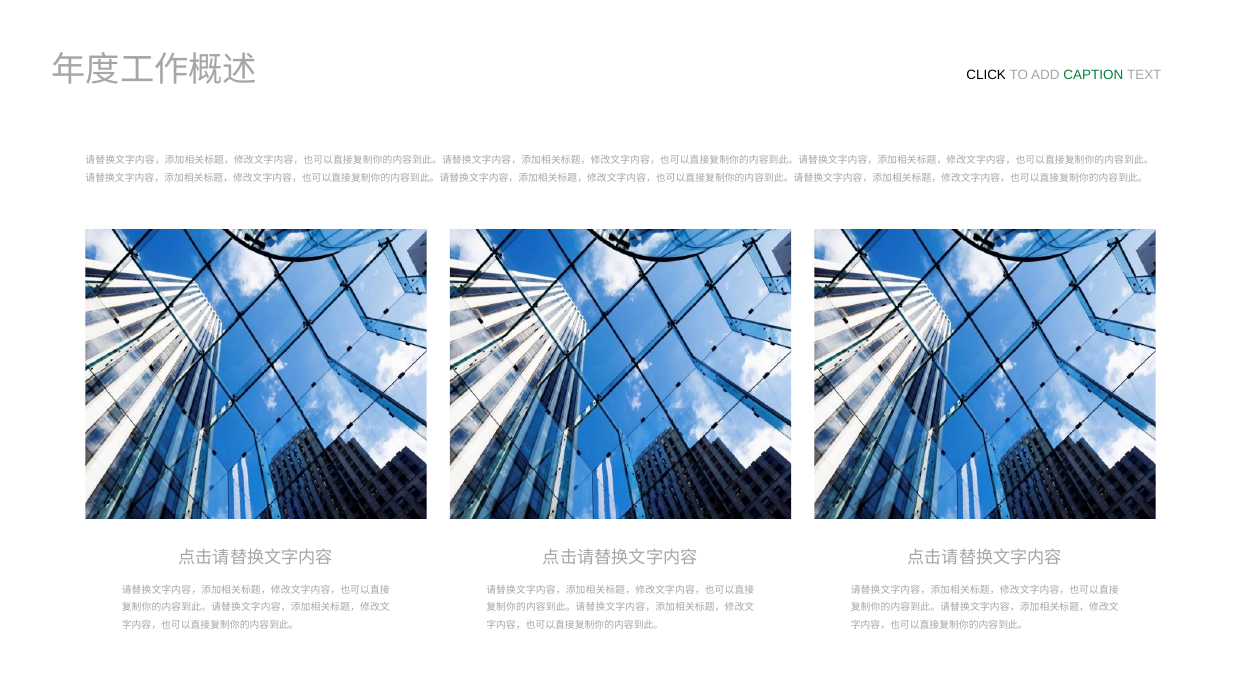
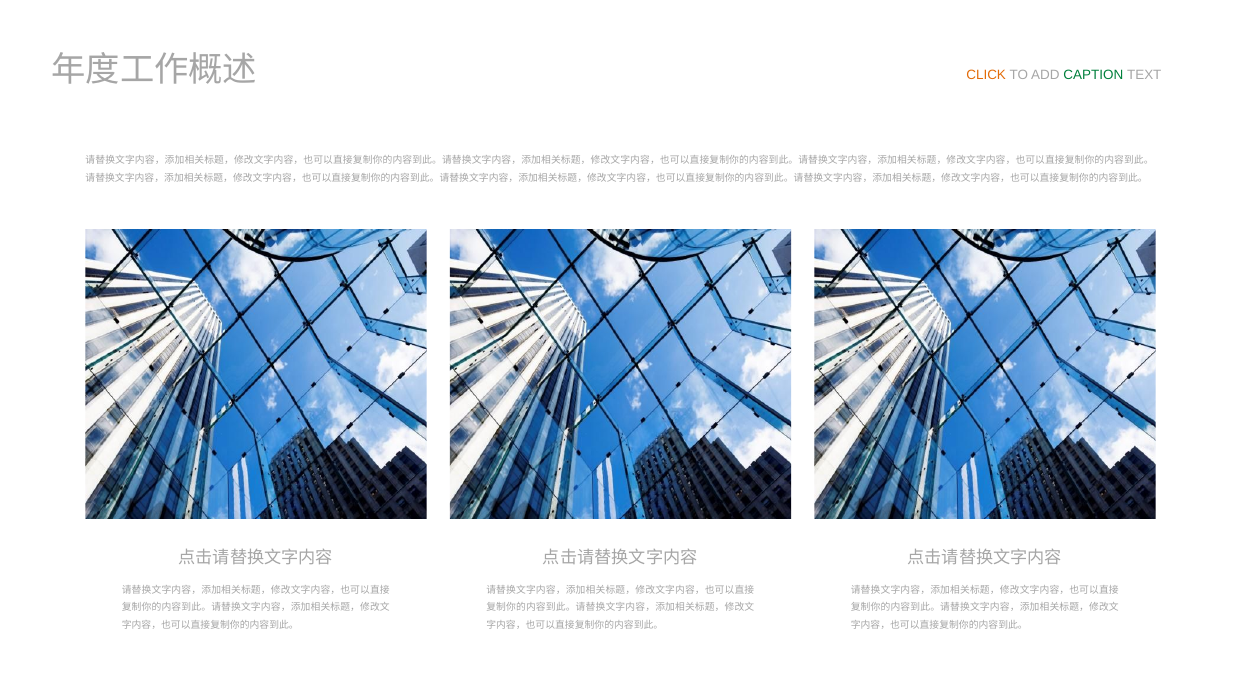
CLICK colour: black -> orange
